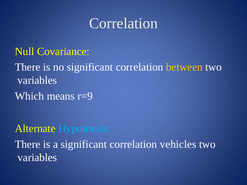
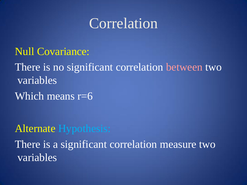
between colour: yellow -> pink
r=9: r=9 -> r=6
vehicles: vehicles -> measure
